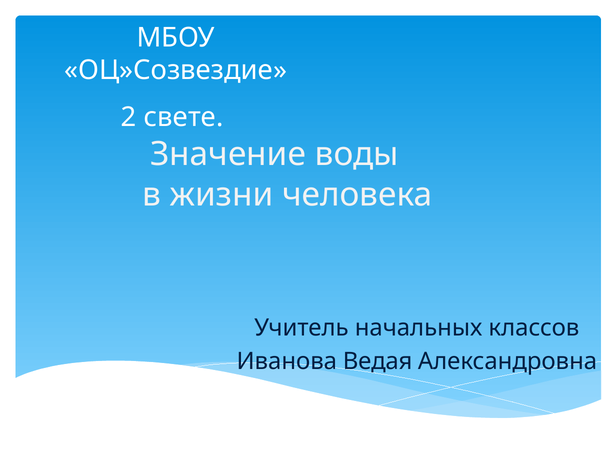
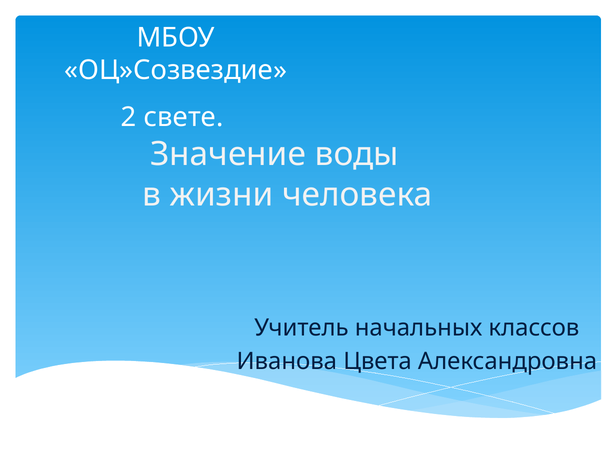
Ведая: Ведая -> Цвета
